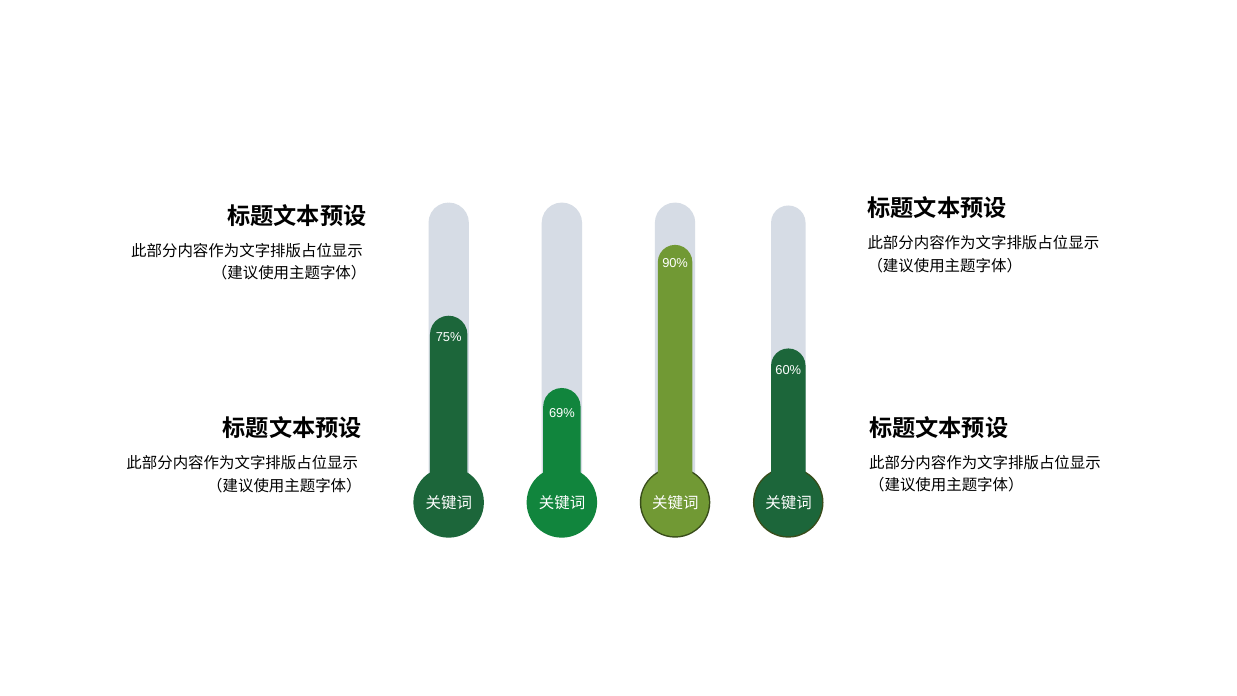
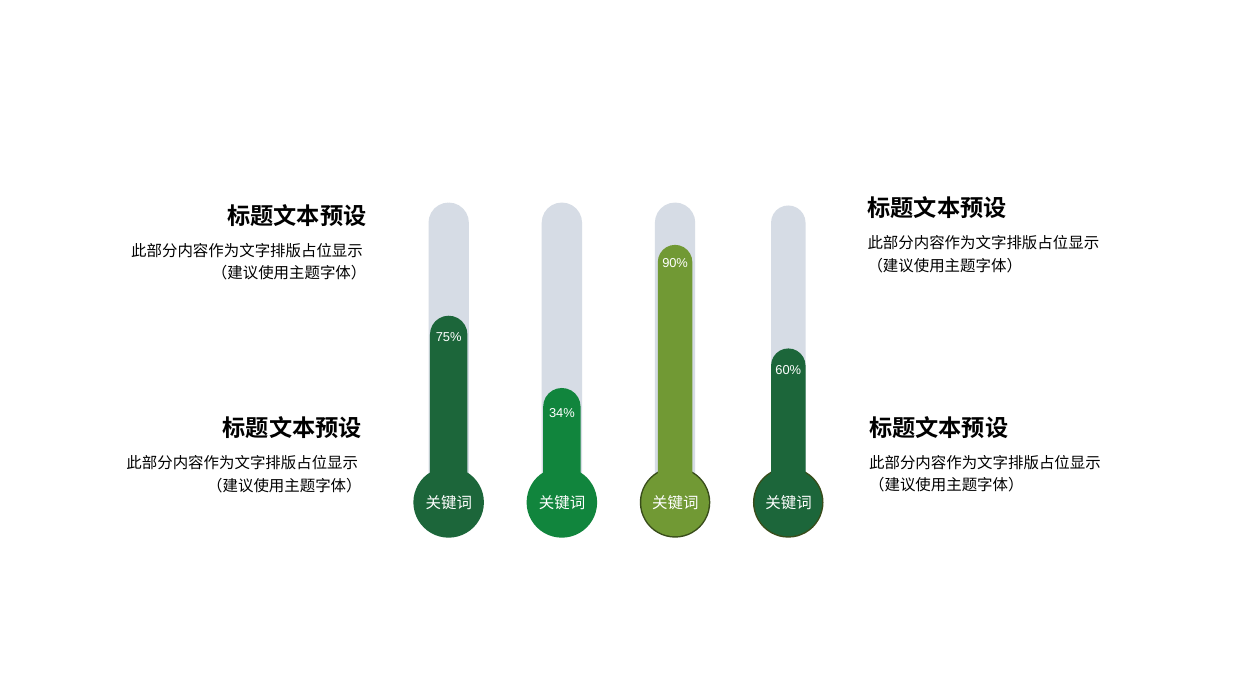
69%: 69% -> 34%
